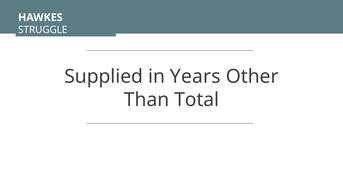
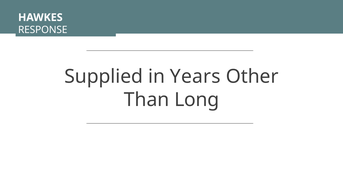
STRUGGLE: STRUGGLE -> RESPONSE
Total: Total -> Long
